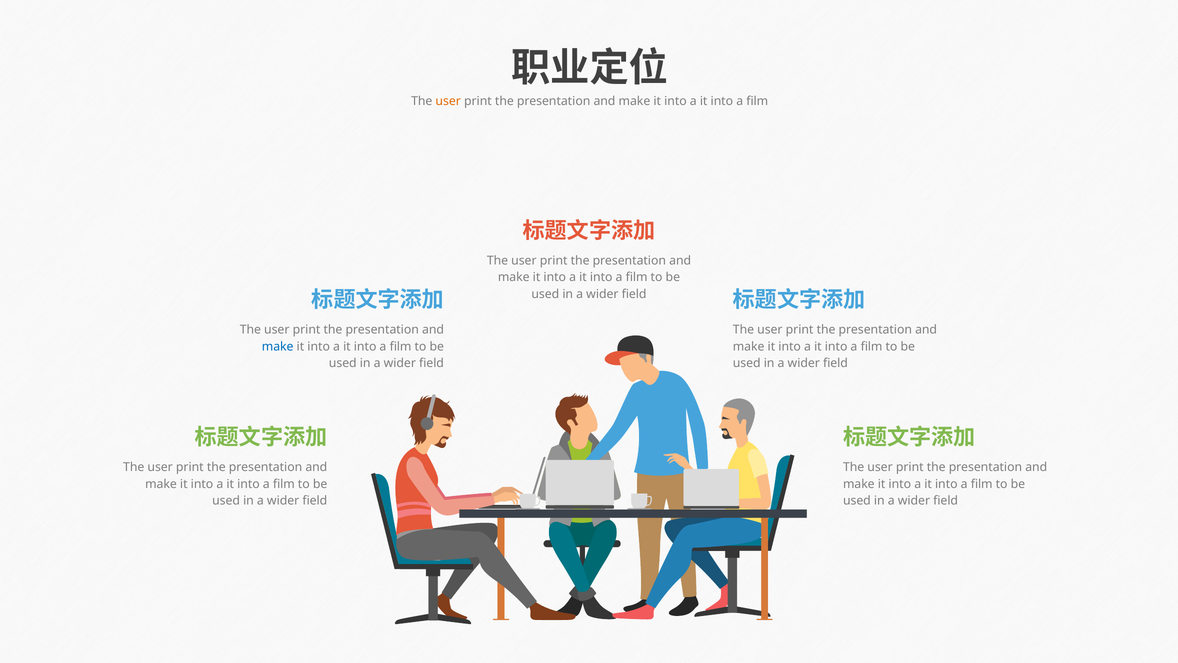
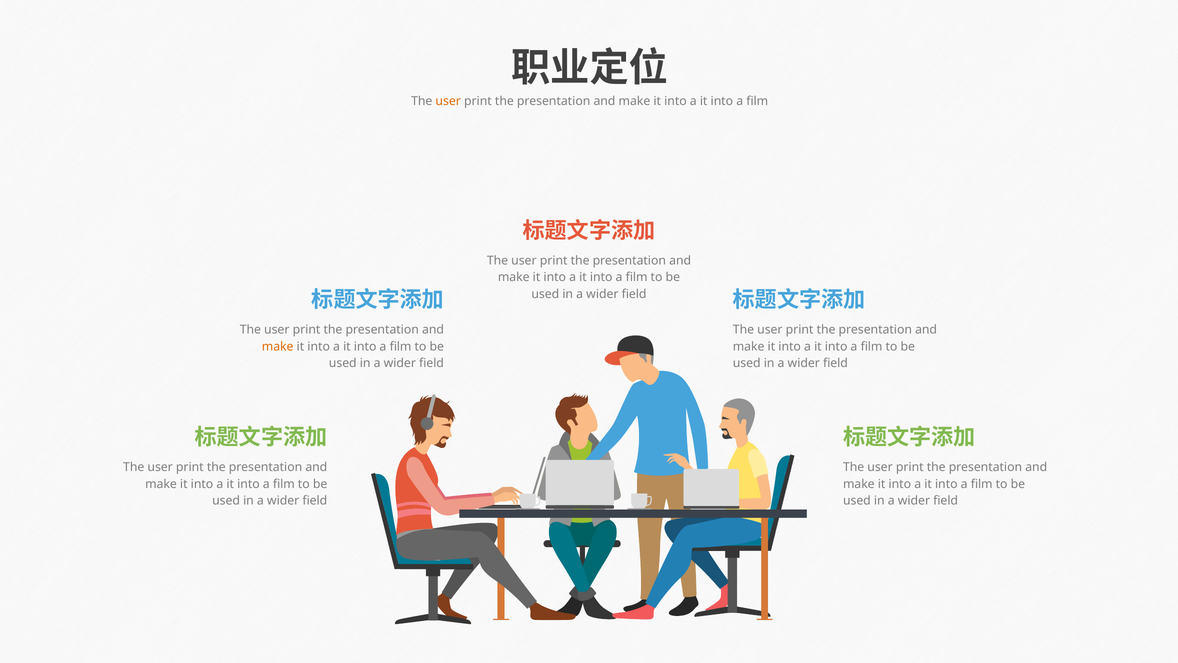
make at (278, 346) colour: blue -> orange
